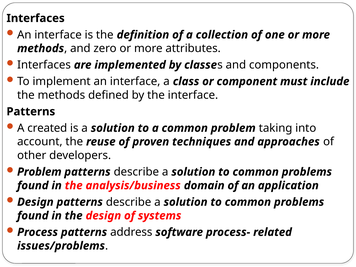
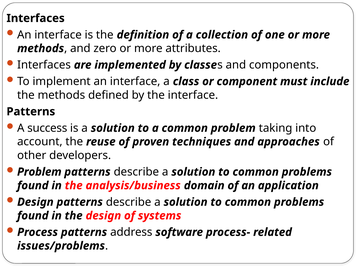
created: created -> success
